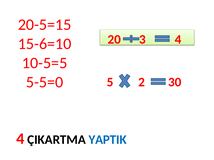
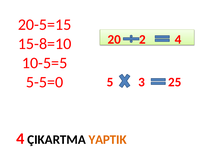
3: 3 -> 2
15-6=10: 15-6=10 -> 15-8=10
30: 30 -> 25
2: 2 -> 3
YAPTIK colour: blue -> orange
